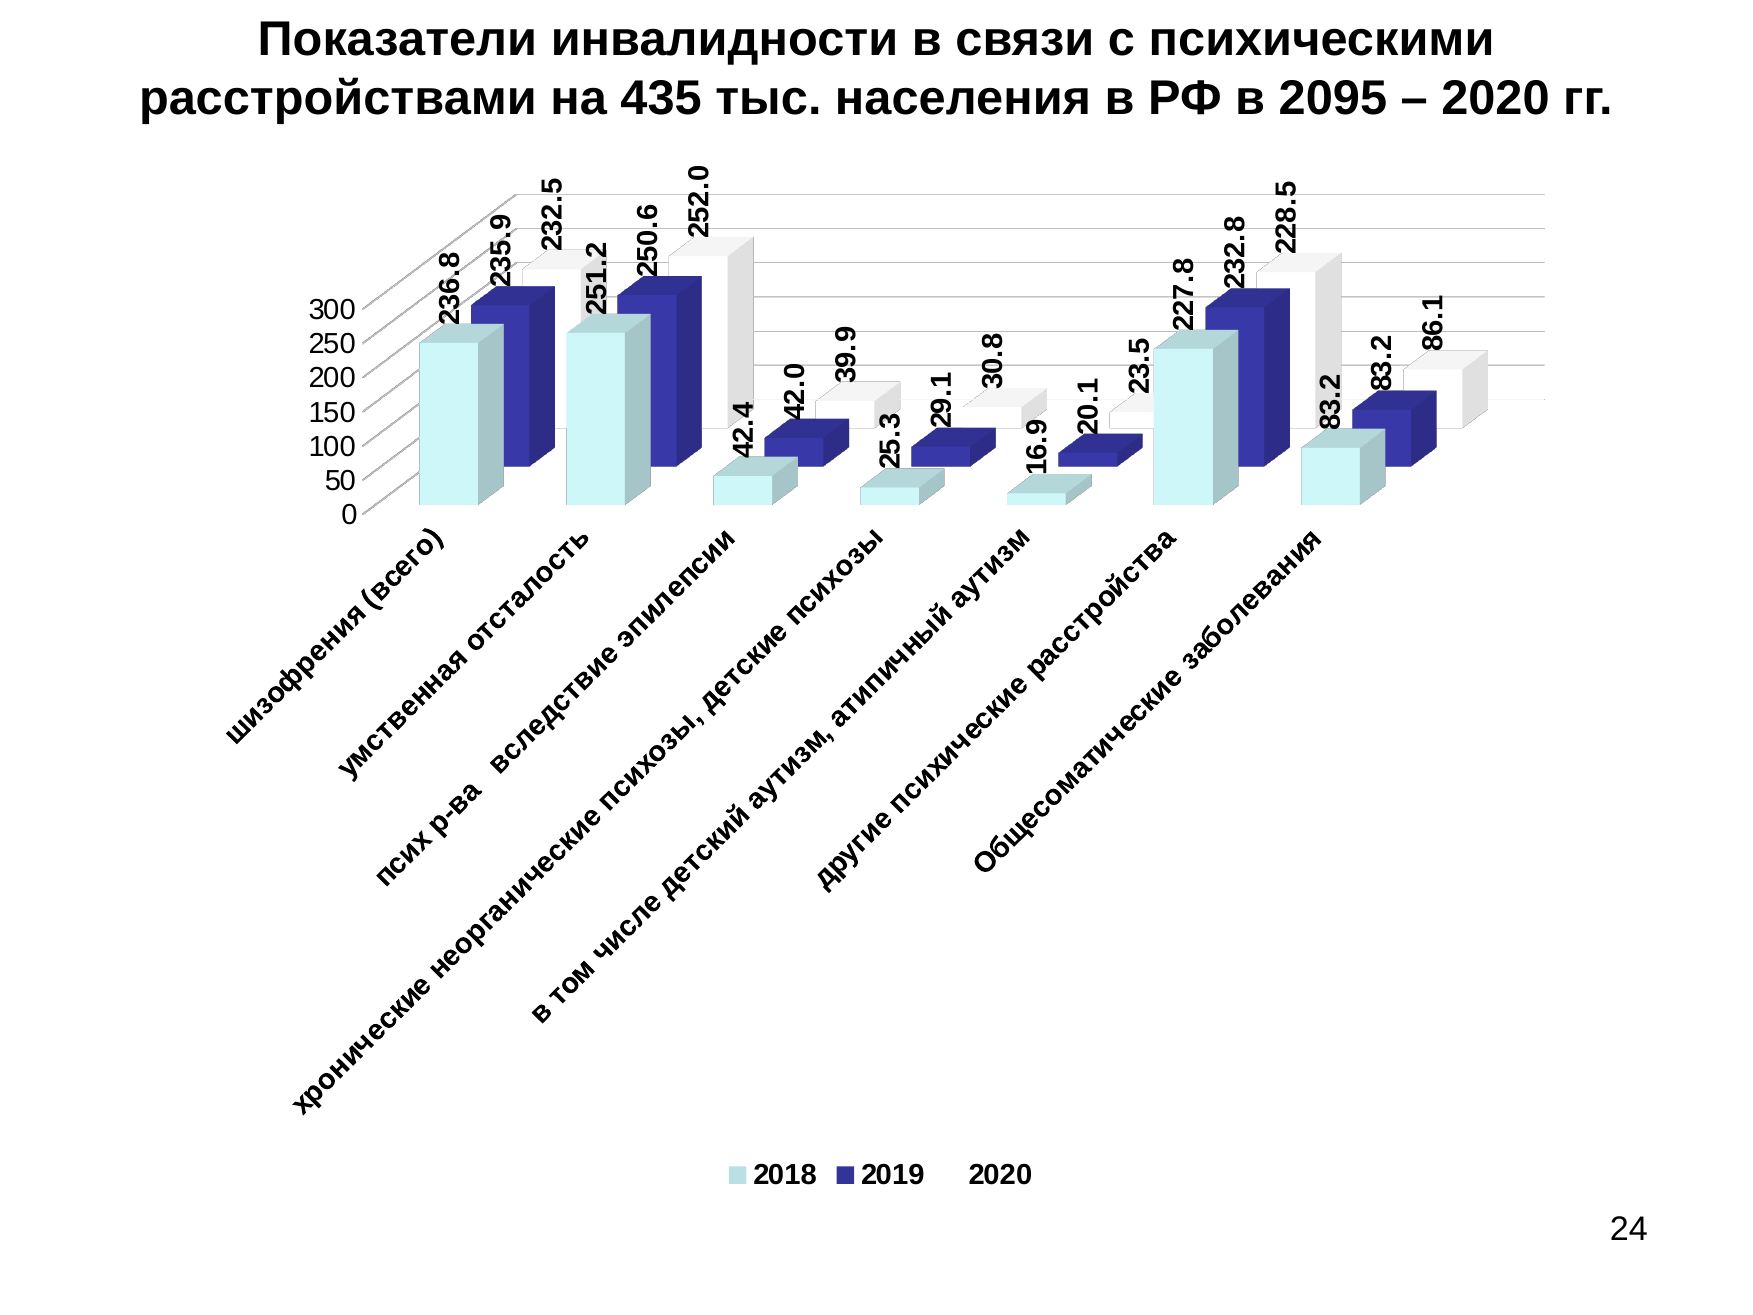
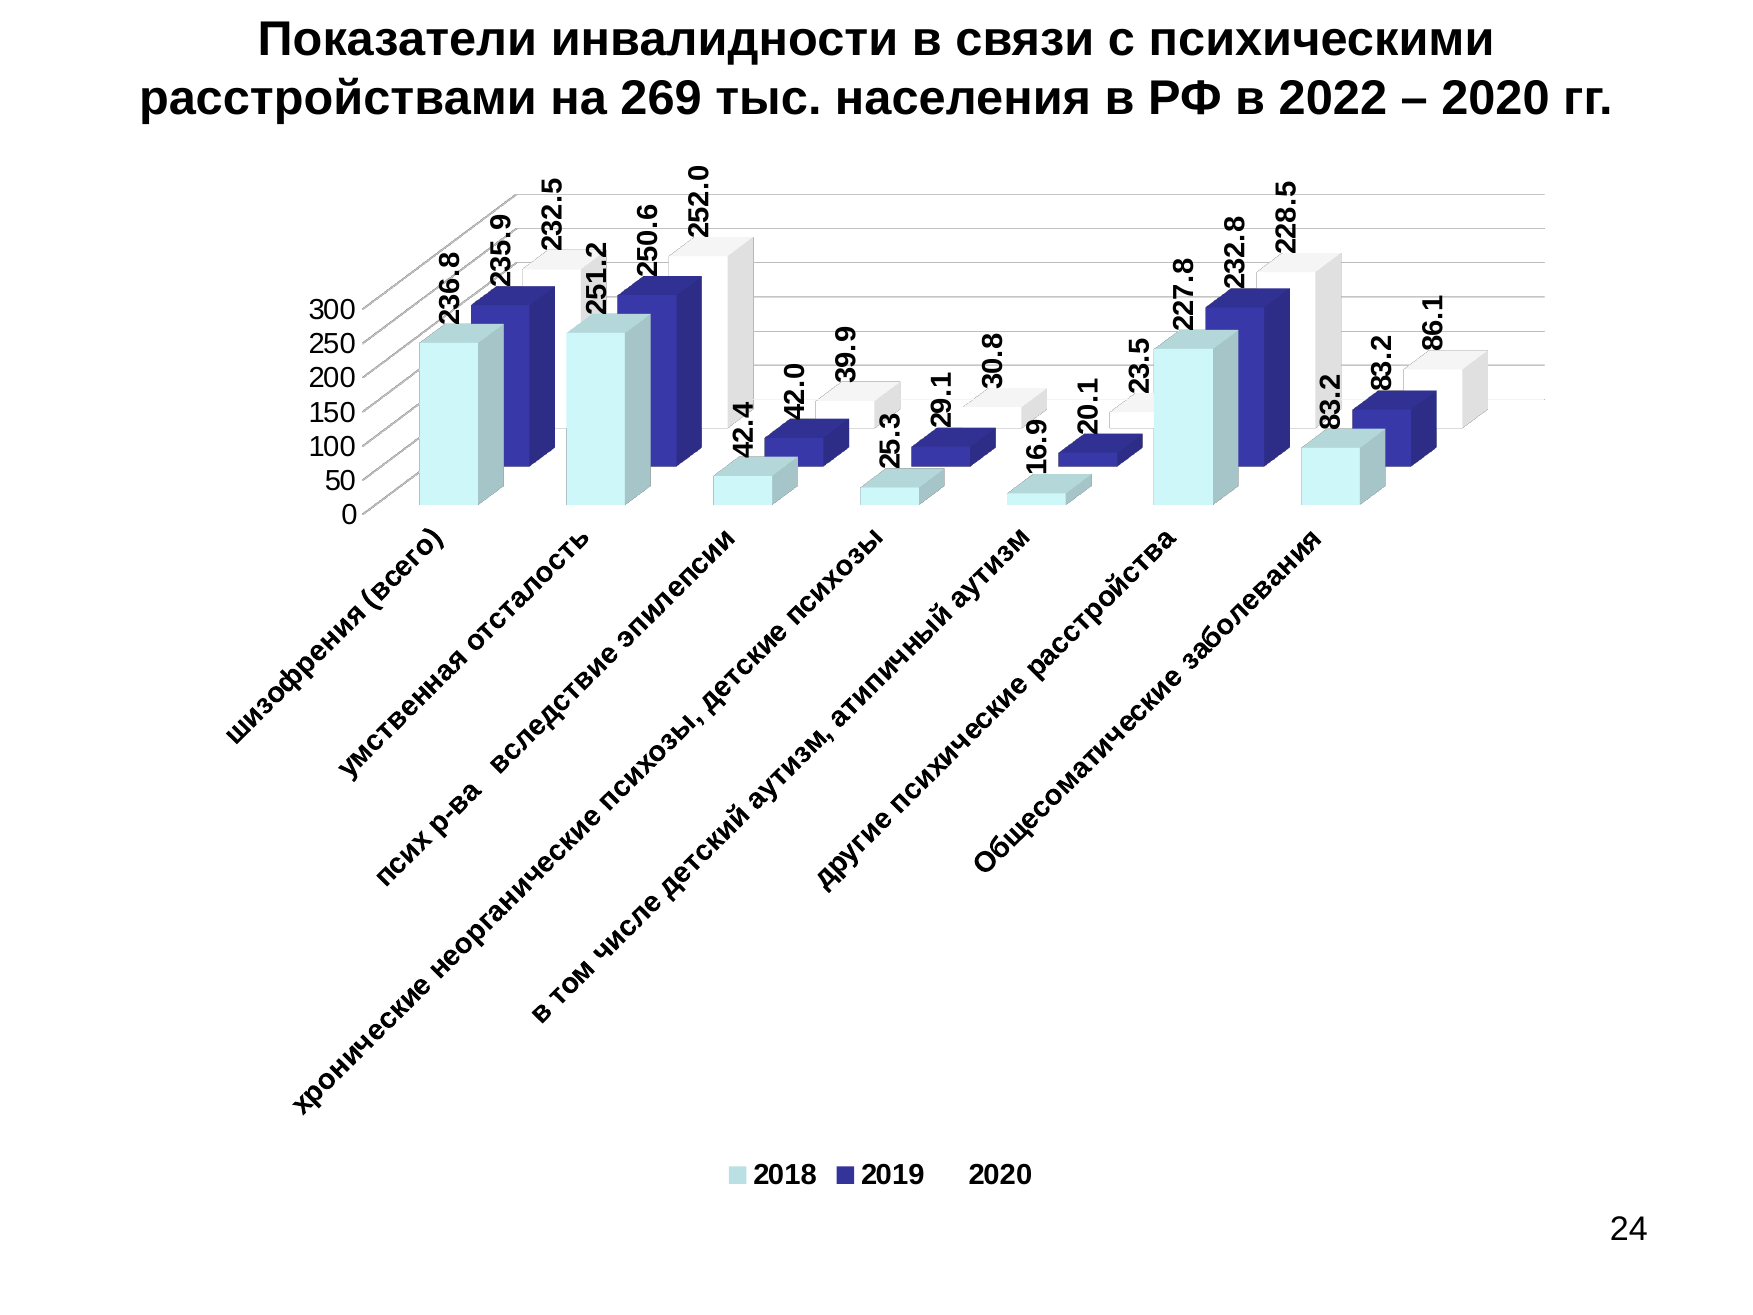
435: 435 -> 269
2095: 2095 -> 2022
